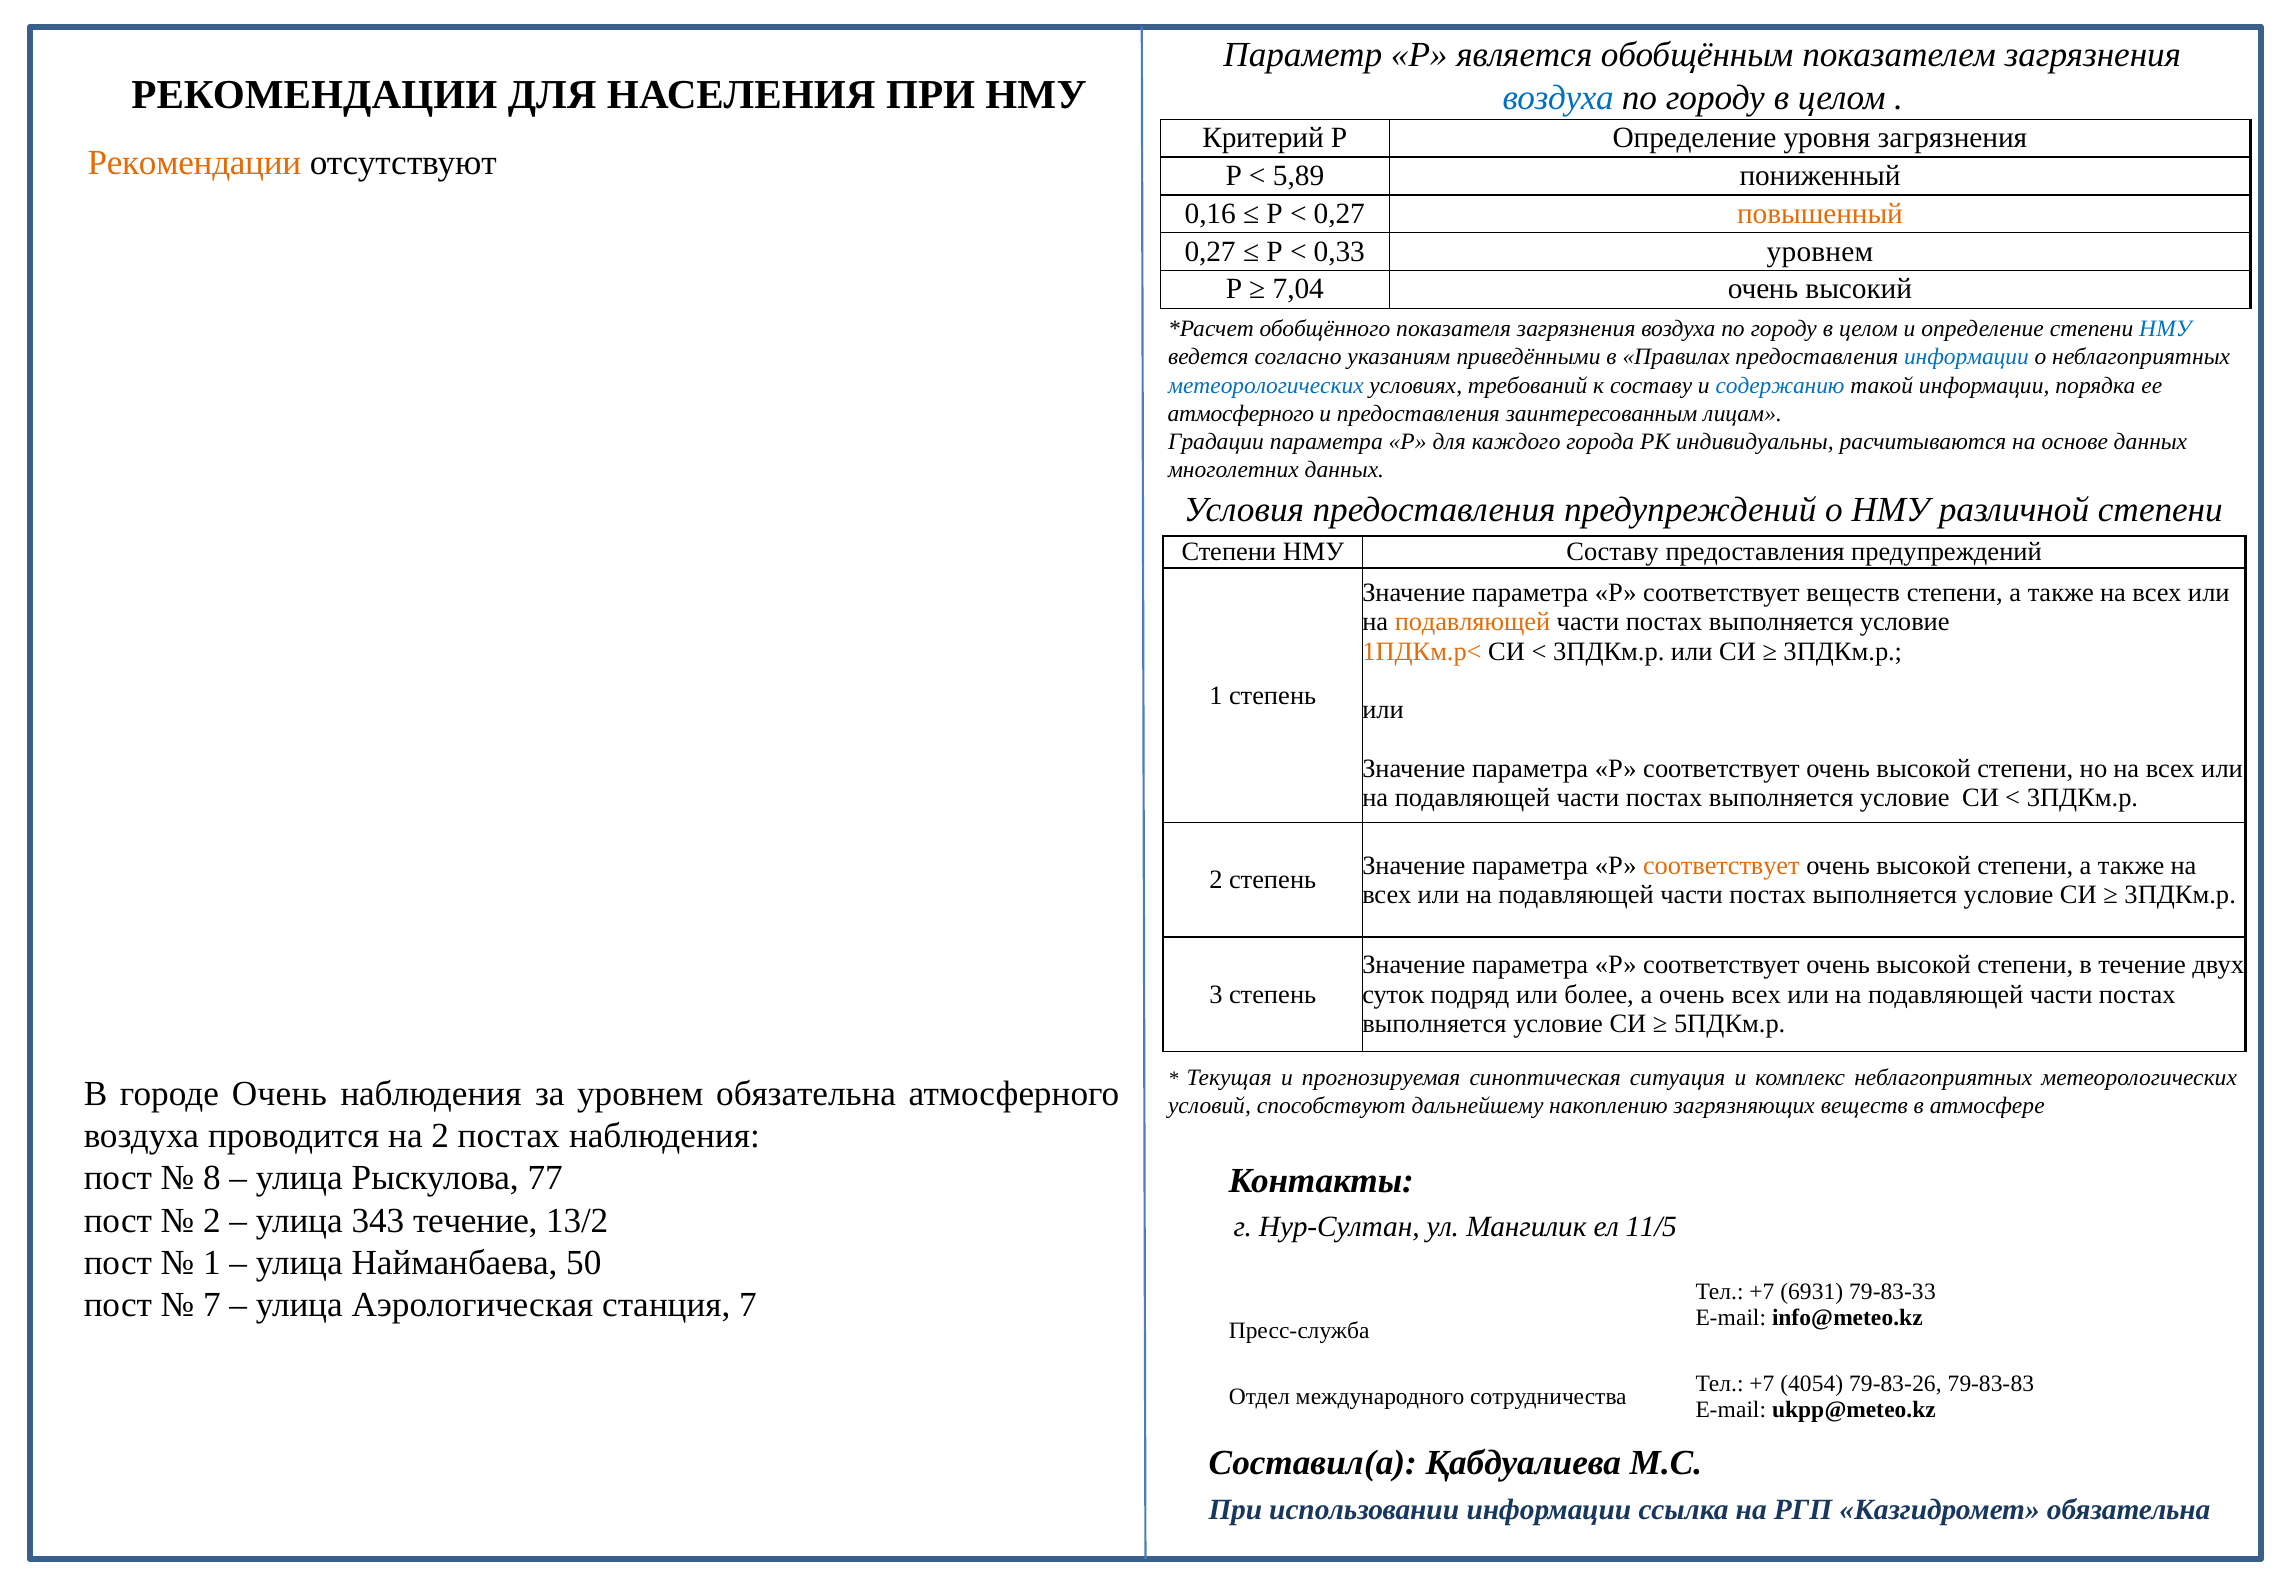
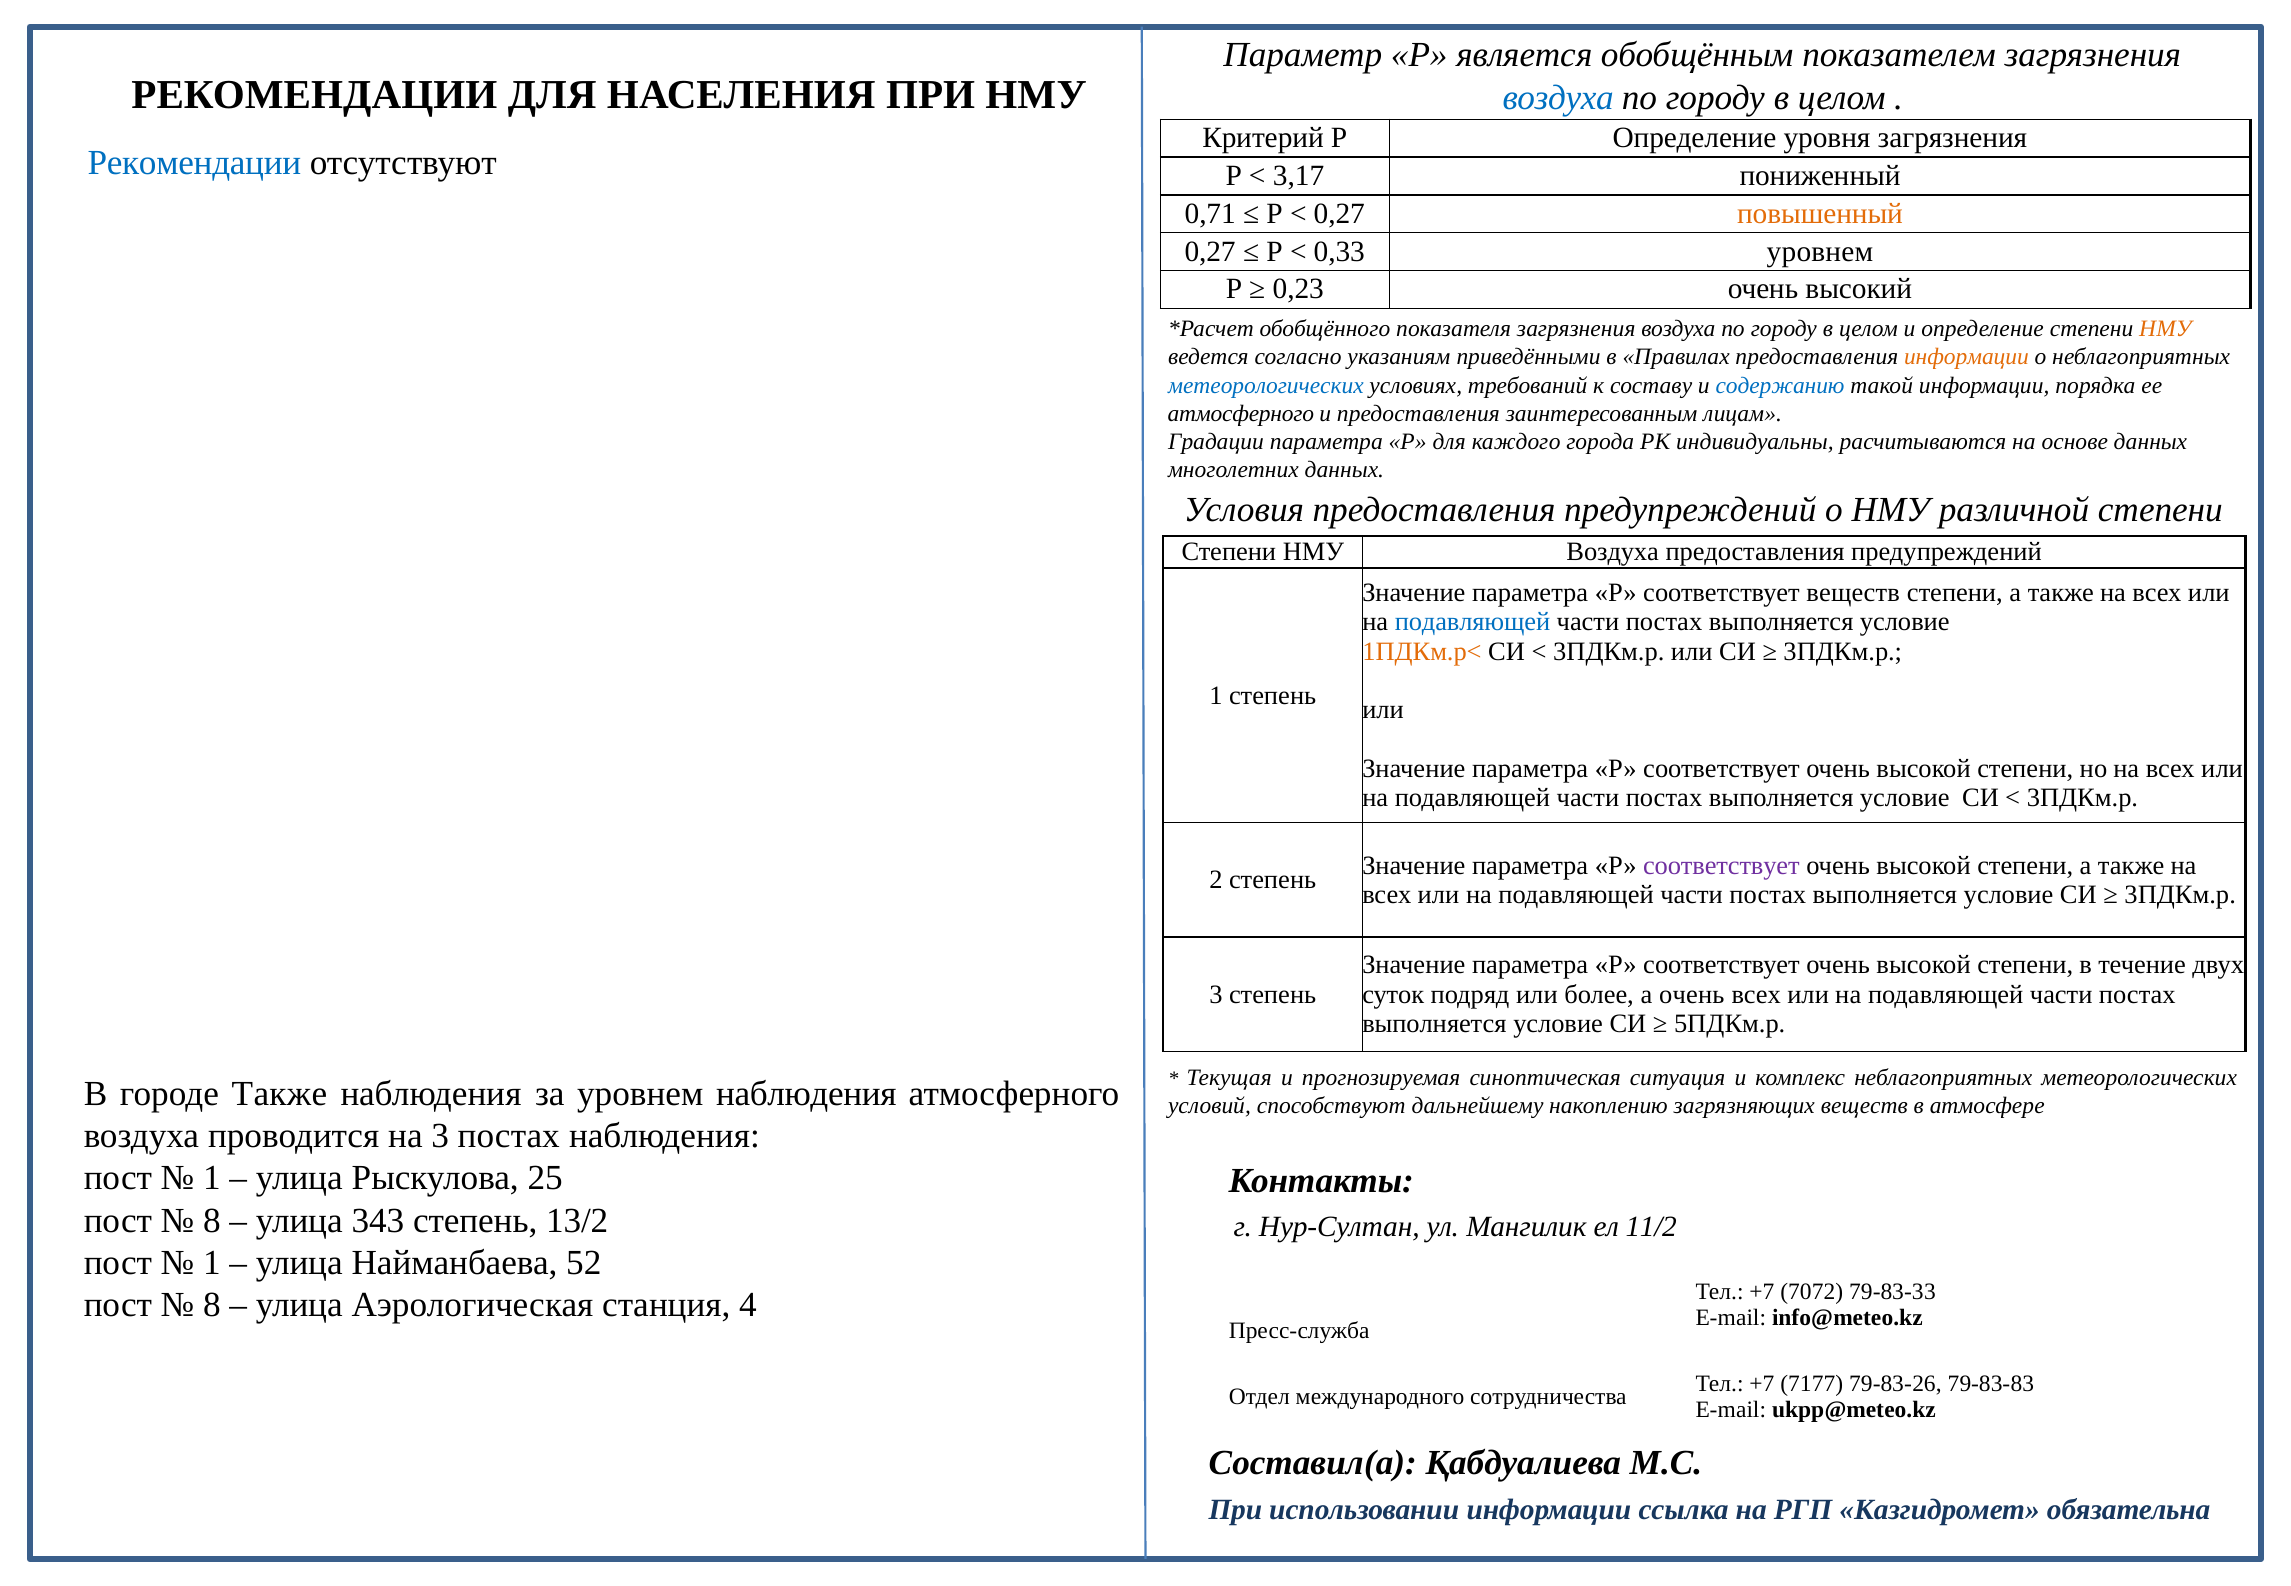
Рекомендации at (194, 162) colour: orange -> blue
5,89: 5,89 -> 3,17
0,16: 0,16 -> 0,71
7,04: 7,04 -> 0,23
НМУ at (2165, 329) colour: blue -> orange
информации at (1966, 357) colour: blue -> orange
НМУ Составу: Составу -> Воздуха
подавляющей at (1472, 622) colour: orange -> blue
соответствует at (1721, 865) colour: orange -> purple
городе Очень: Очень -> Также
уровнем обязательна: обязательна -> наблюдения
на 2: 2 -> 3
8 at (212, 1178): 8 -> 1
77: 77 -> 25
2 at (212, 1221): 2 -> 8
343 течение: течение -> степень
11/5: 11/5 -> 11/2
50: 50 -> 52
6931: 6931 -> 7072
7 at (212, 1305): 7 -> 8
станция 7: 7 -> 4
4054: 4054 -> 7177
